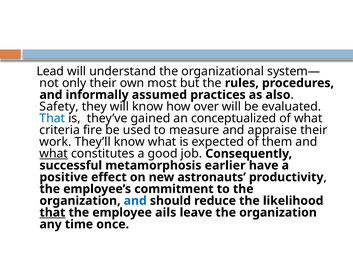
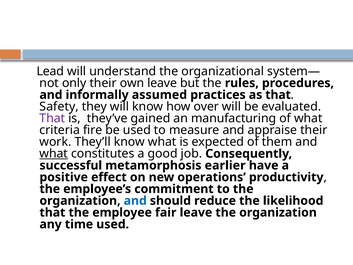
own most: most -> leave
as also: also -> that
That at (52, 118) colour: blue -> purple
conceptualized: conceptualized -> manufacturing
astronauts: astronauts -> operations
that at (52, 212) underline: present -> none
ails: ails -> fair
time once: once -> used
